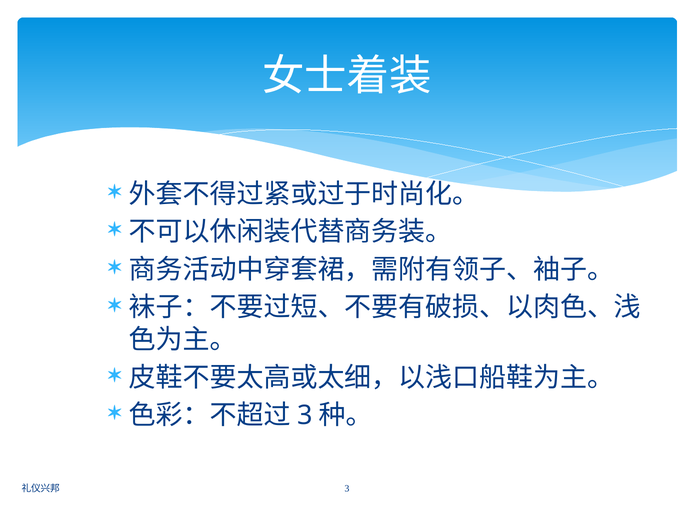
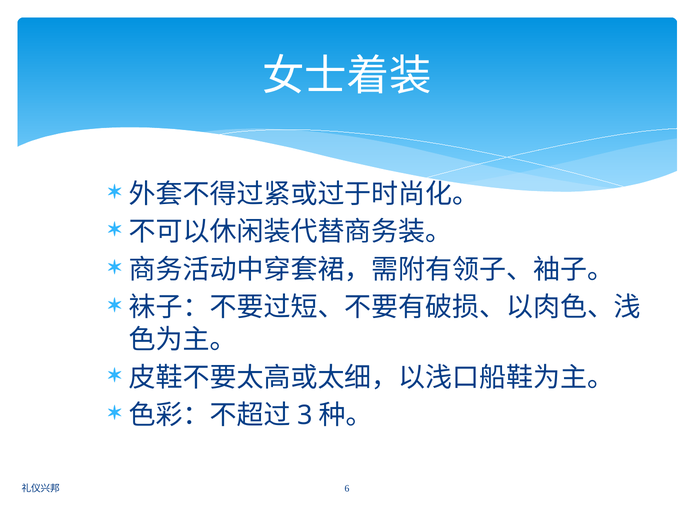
3 at (347, 489): 3 -> 6
